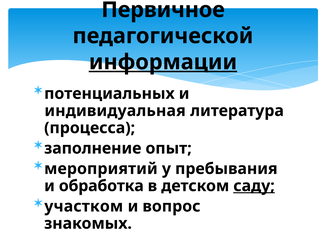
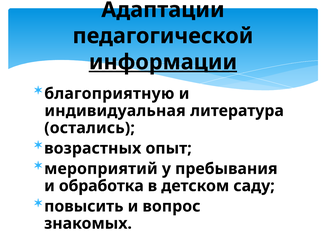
Первичное: Первичное -> Адаптации
потенциальных: потенциальных -> благоприятную
процесса: процесса -> остались
заполнение: заполнение -> возрастных
саду underline: present -> none
участком: участком -> повысить
